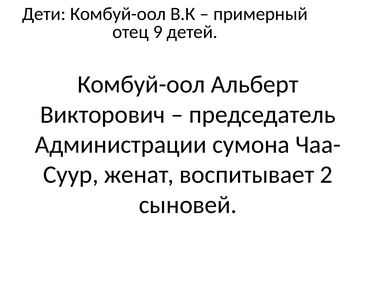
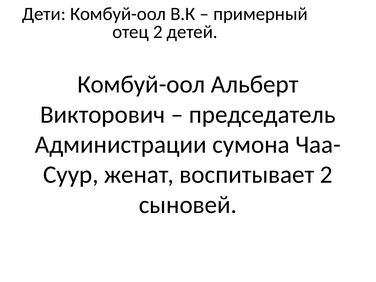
отец 9: 9 -> 2
